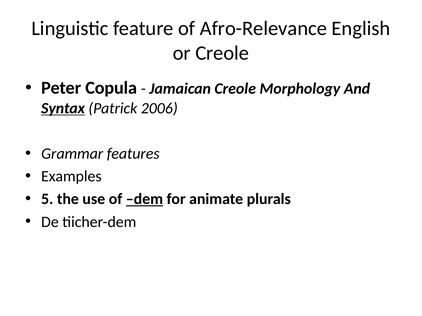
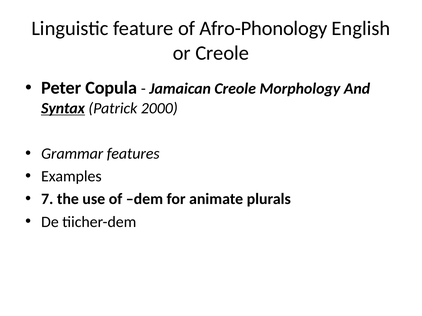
Afro-Relevance: Afro-Relevance -> Afro-Phonology
2006: 2006 -> 2000
5: 5 -> 7
dem underline: present -> none
